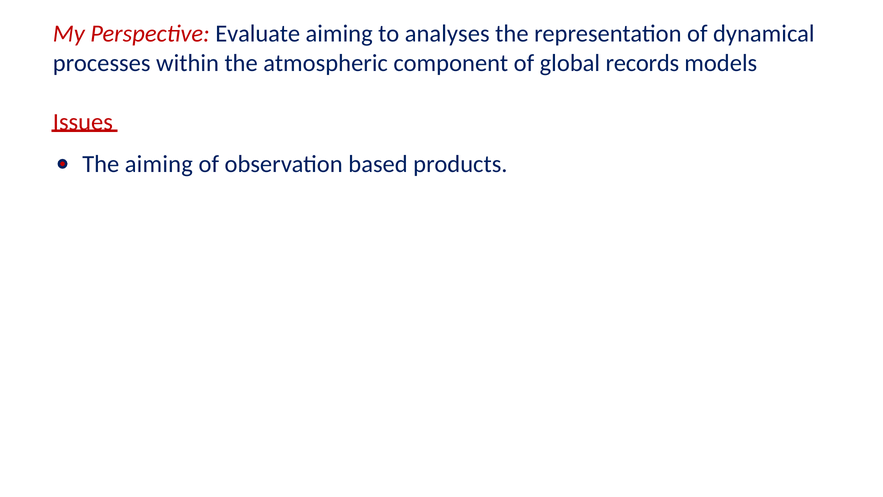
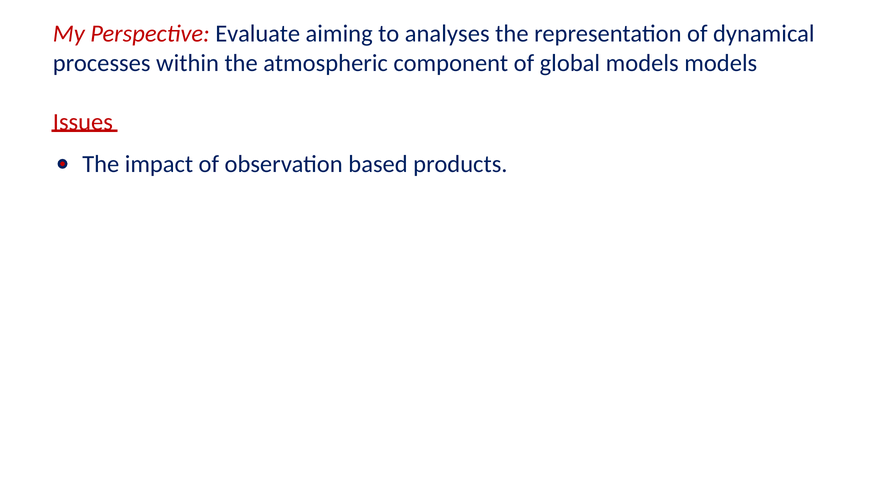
global records: records -> models
The aiming: aiming -> impact
